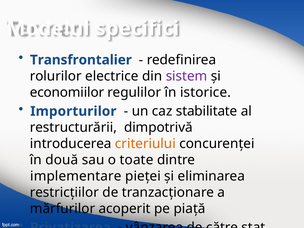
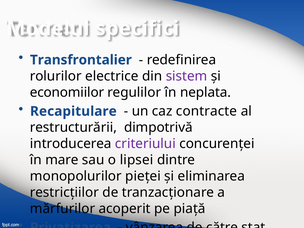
istorice: istorice -> neplata
Importurilor: Importurilor -> Recapitulare
stabilitate: stabilitate -> contracte
criteriului colour: orange -> purple
două: două -> mare
toate: toate -> lipsei
implementare: implementare -> monopolurilor
